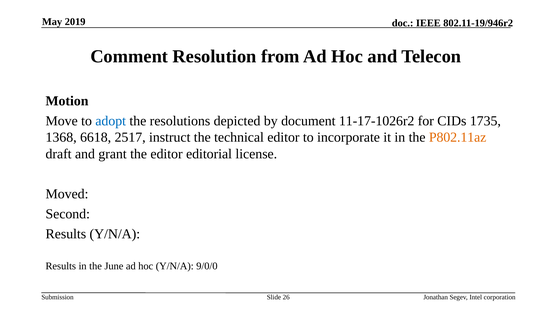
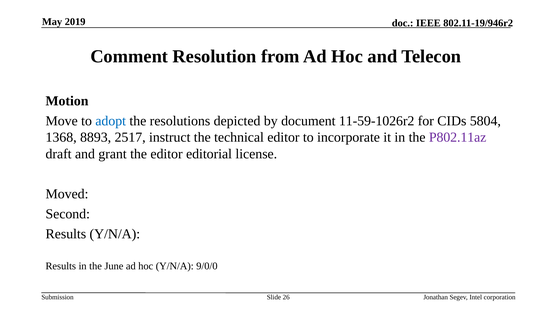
11-17-1026r2: 11-17-1026r2 -> 11-59-1026r2
1735: 1735 -> 5804
6618: 6618 -> 8893
P802.11az colour: orange -> purple
